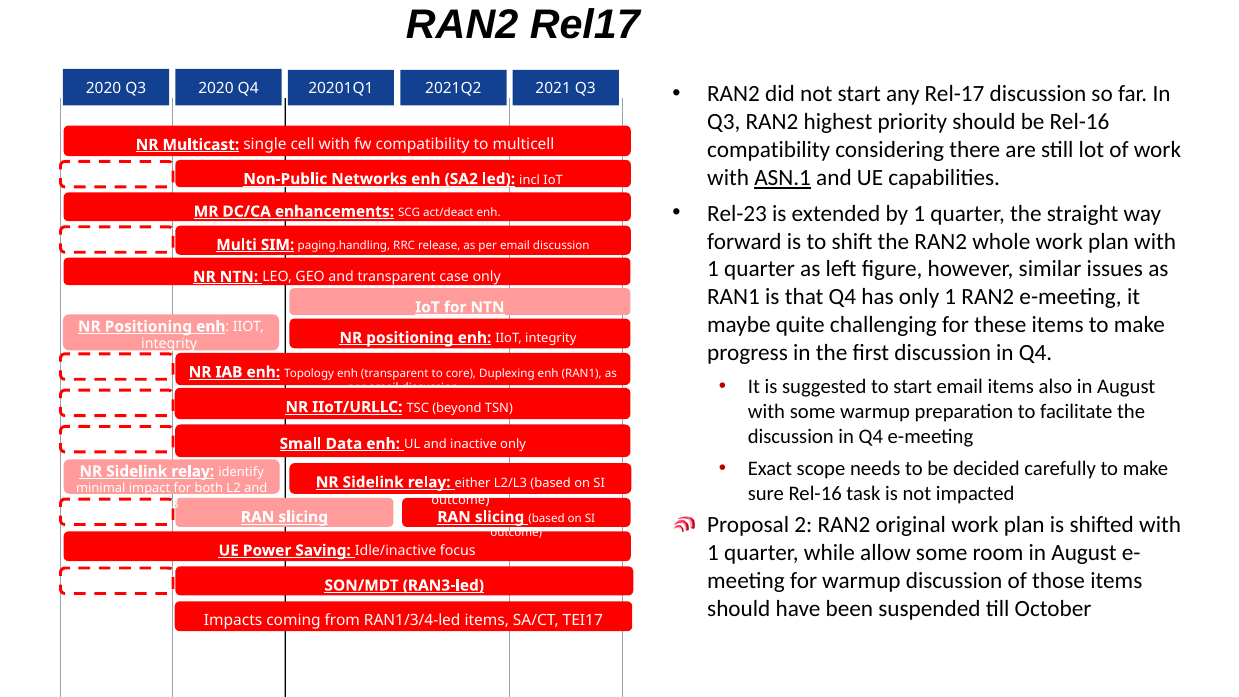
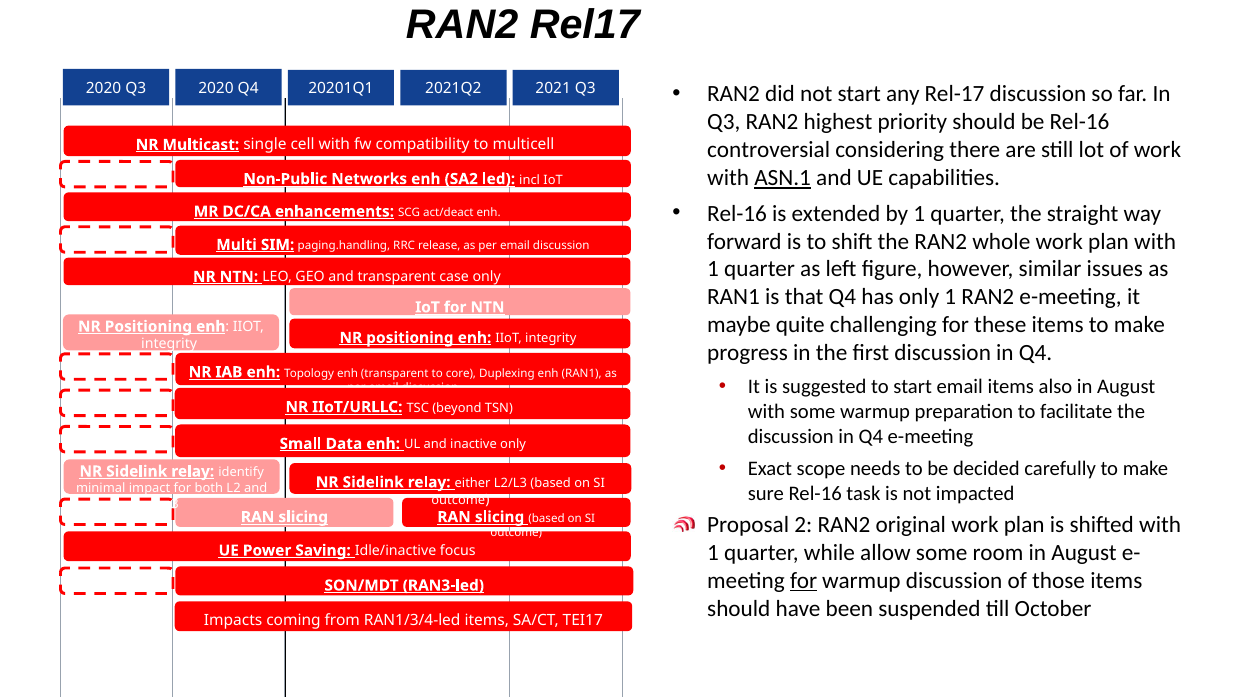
compatibility at (769, 150): compatibility -> controversial
Rel-23 at (737, 214): Rel-23 -> Rel-16
for at (804, 581) underline: none -> present
